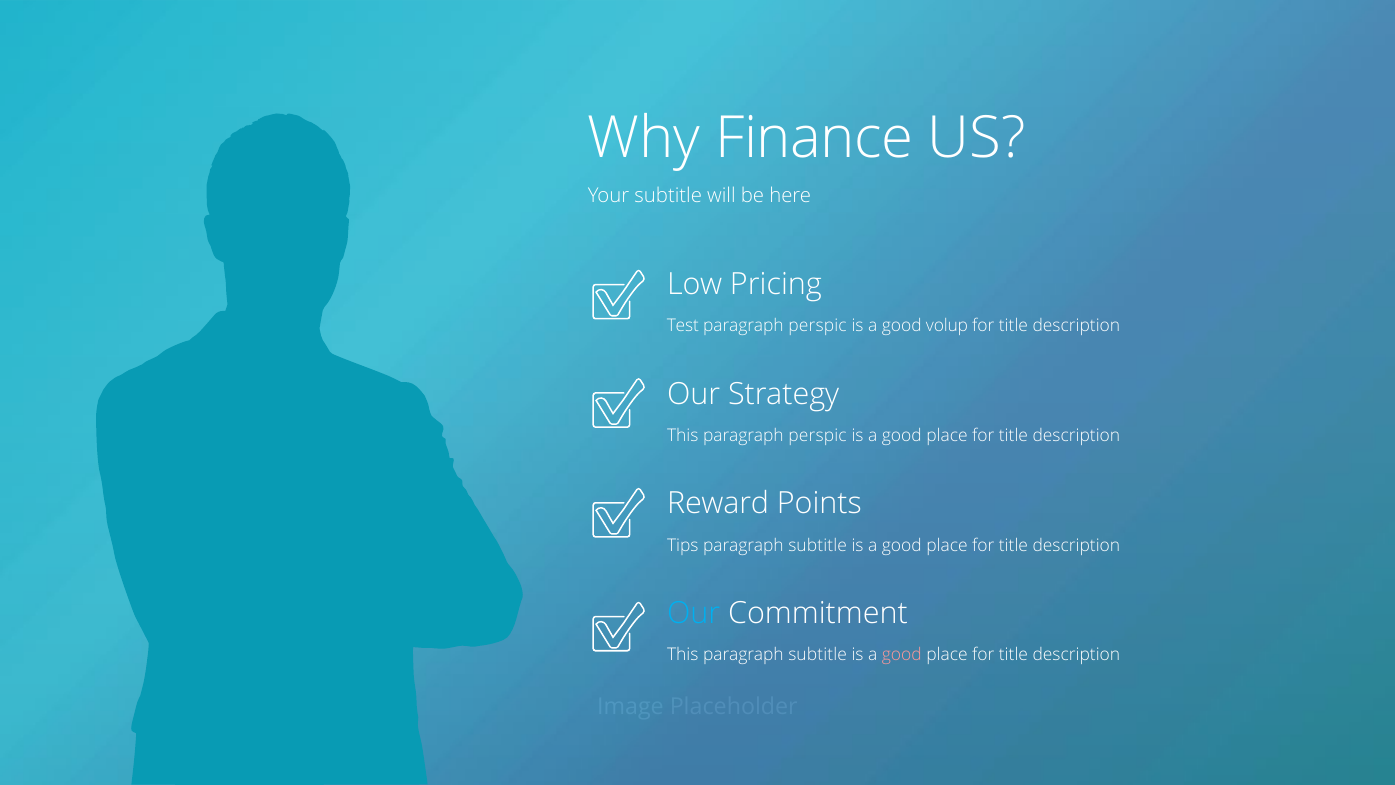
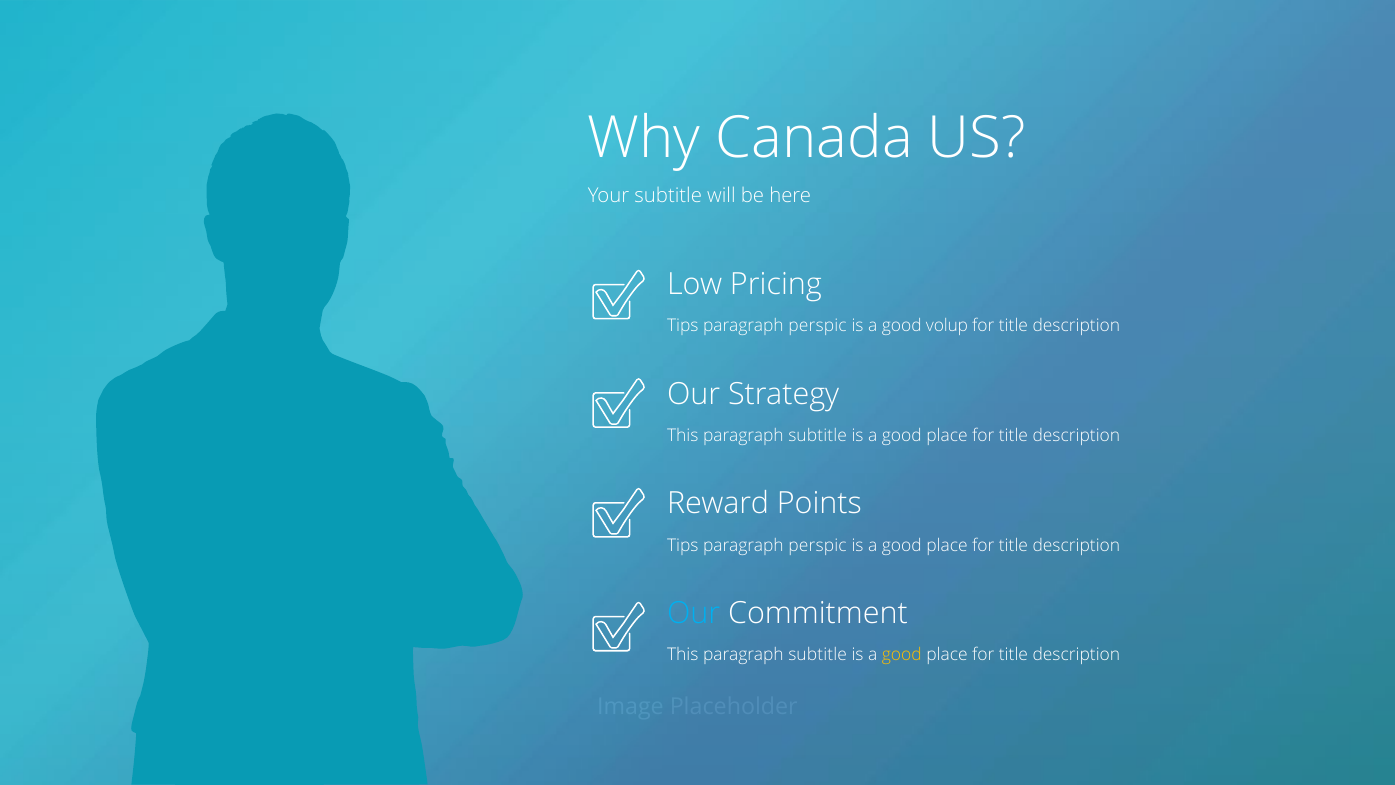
Finance: Finance -> Canada
Test at (683, 326): Test -> Tips
perspic at (818, 435): perspic -> subtitle
subtitle at (818, 545): subtitle -> perspic
good at (902, 655) colour: pink -> yellow
